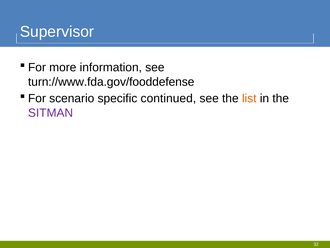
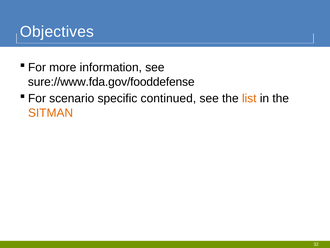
Supervisor: Supervisor -> Objectives
turn://www.fda.gov/fooddefense: turn://www.fda.gov/fooddefense -> sure://www.fda.gov/fooddefense
SITMAN colour: purple -> orange
